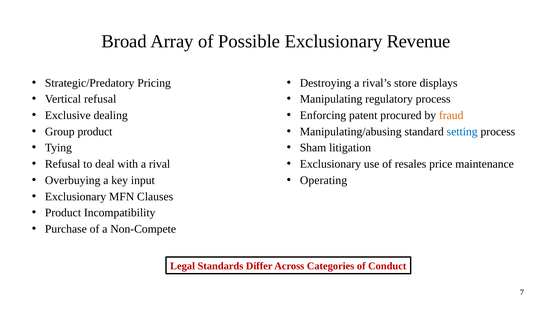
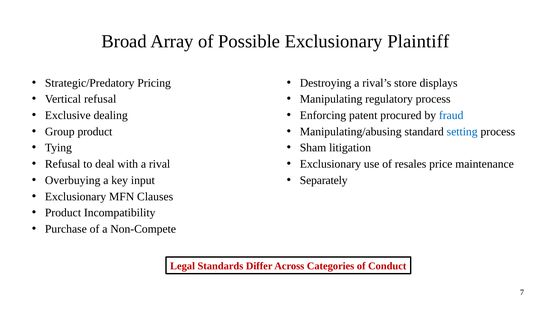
Revenue: Revenue -> Plaintiff
fraud colour: orange -> blue
Operating: Operating -> Separately
